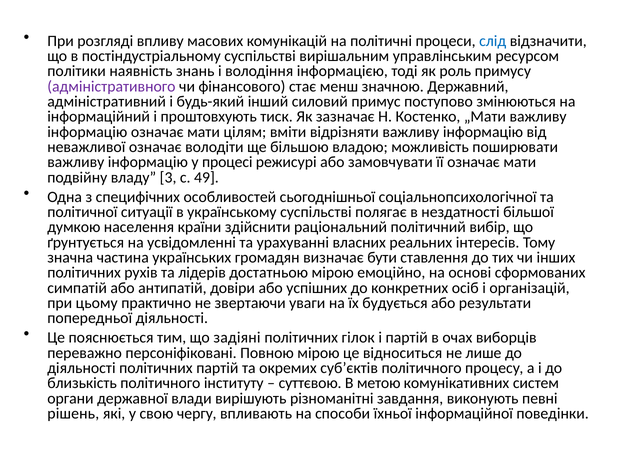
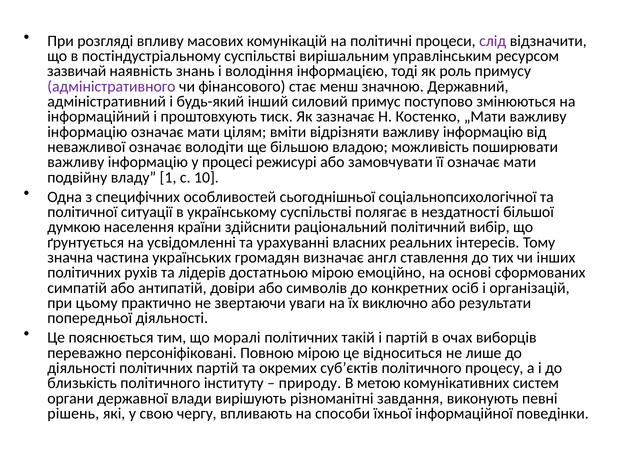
слід colour: blue -> purple
політики: політики -> зазвичай
3: 3 -> 1
49: 49 -> 10
бути: бути -> англ
успішних: успішних -> символів
будується: будується -> виключно
задіяні: задіяні -> моралі
гілок: гілок -> такій
суттєвою: суттєвою -> природу
